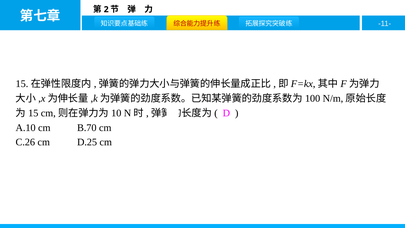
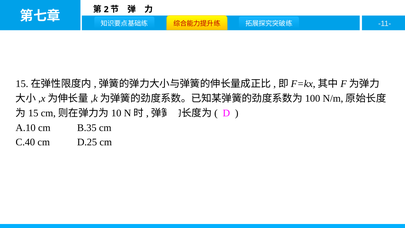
B.70: B.70 -> B.35
C.26: C.26 -> C.40
